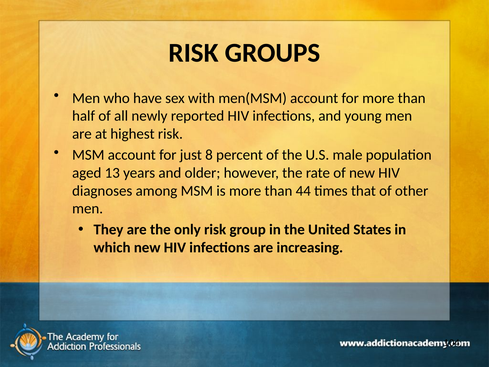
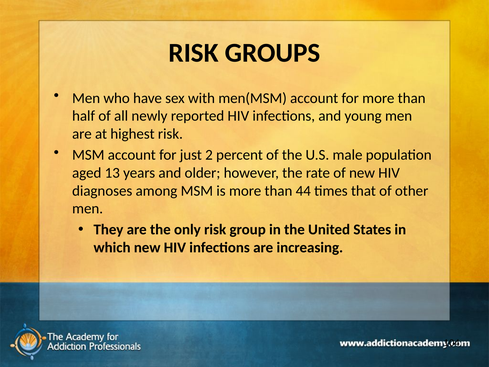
8: 8 -> 2
